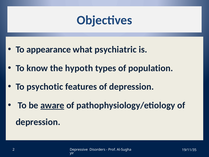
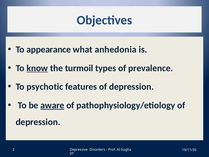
psychiatric: psychiatric -> anhedonia
know underline: none -> present
hypoth: hypoth -> turmoil
population: population -> prevalence
